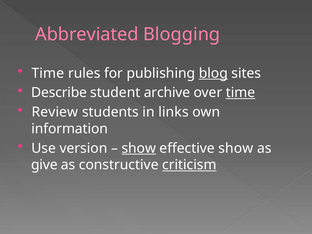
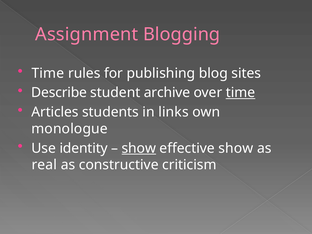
Abbreviated: Abbreviated -> Assignment
blog underline: present -> none
Review: Review -> Articles
information: information -> monologue
version: version -> identity
give: give -> real
criticism underline: present -> none
